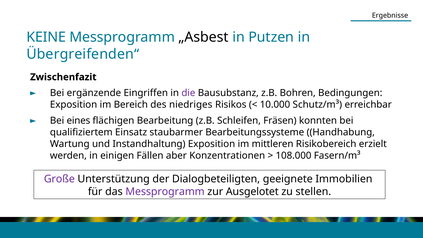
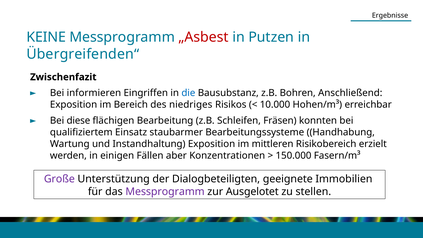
„Asbest colour: black -> red
ergänzende: ergänzende -> informieren
die colour: purple -> blue
Bedingungen: Bedingungen -> Anschließend
Schutz/m³: Schutz/m³ -> Hohen/m³
eines: eines -> diese
108.000: 108.000 -> 150.000
